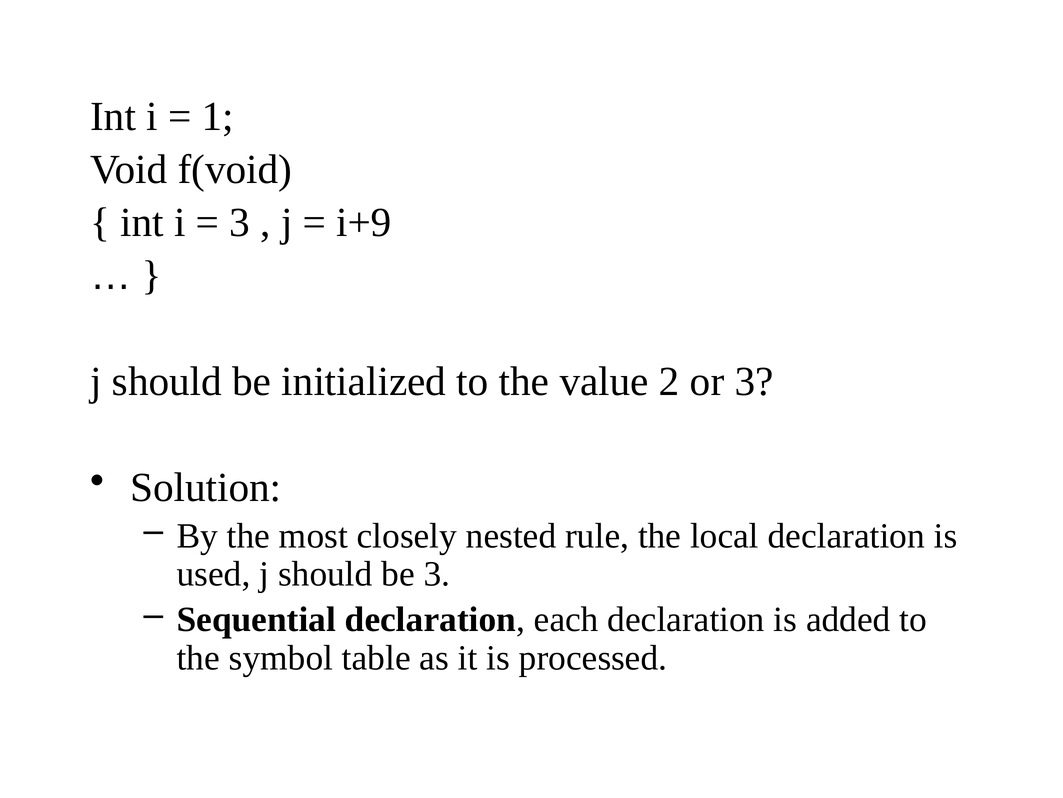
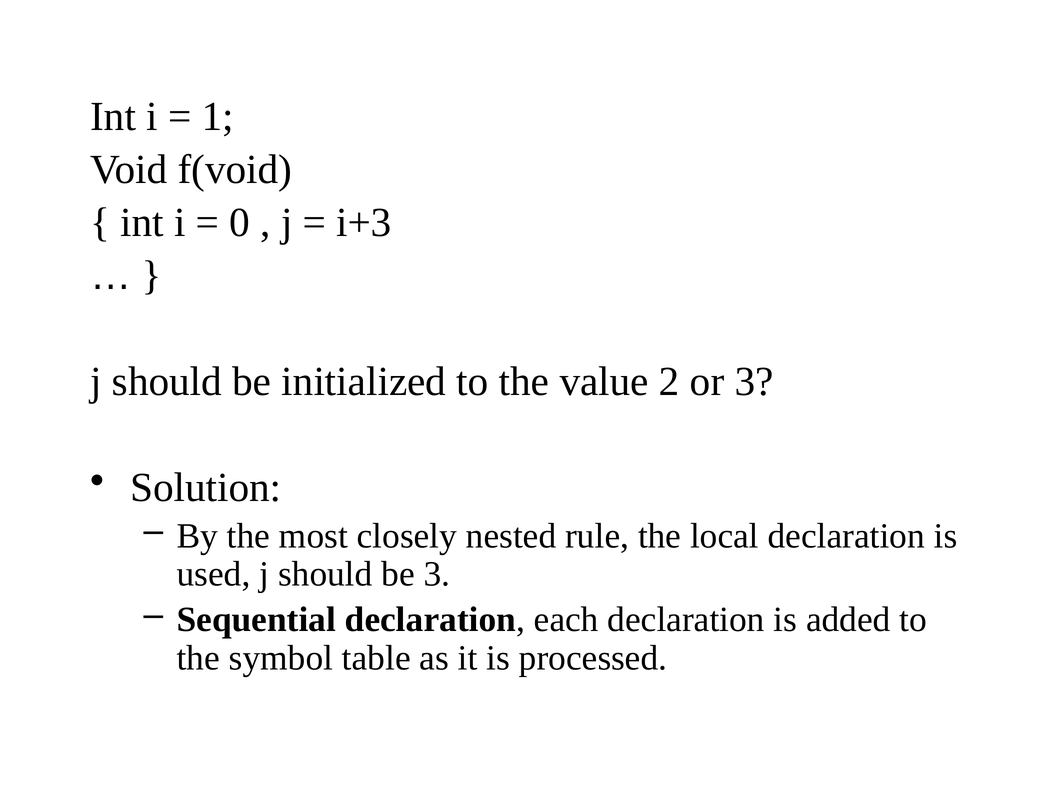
3 at (240, 222): 3 -> 0
i+9: i+9 -> i+3
